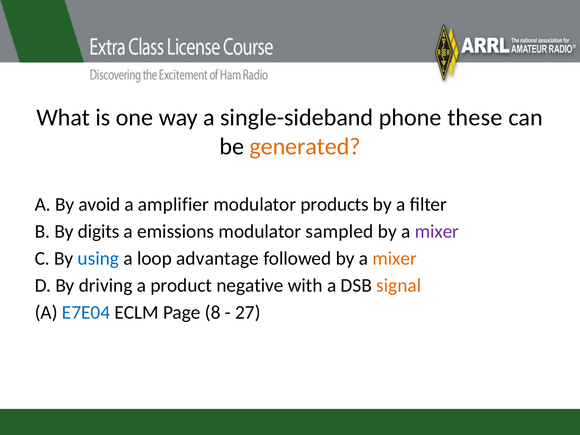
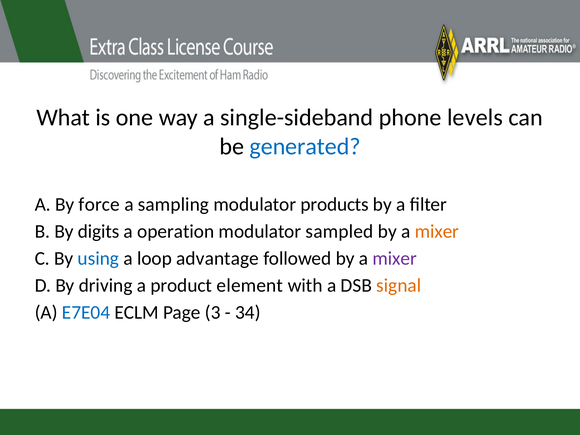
these: these -> levels
generated colour: orange -> blue
avoid: avoid -> force
amplifier: amplifier -> sampling
emissions: emissions -> operation
mixer at (437, 231) colour: purple -> orange
mixer at (395, 258) colour: orange -> purple
negative: negative -> element
8: 8 -> 3
27: 27 -> 34
